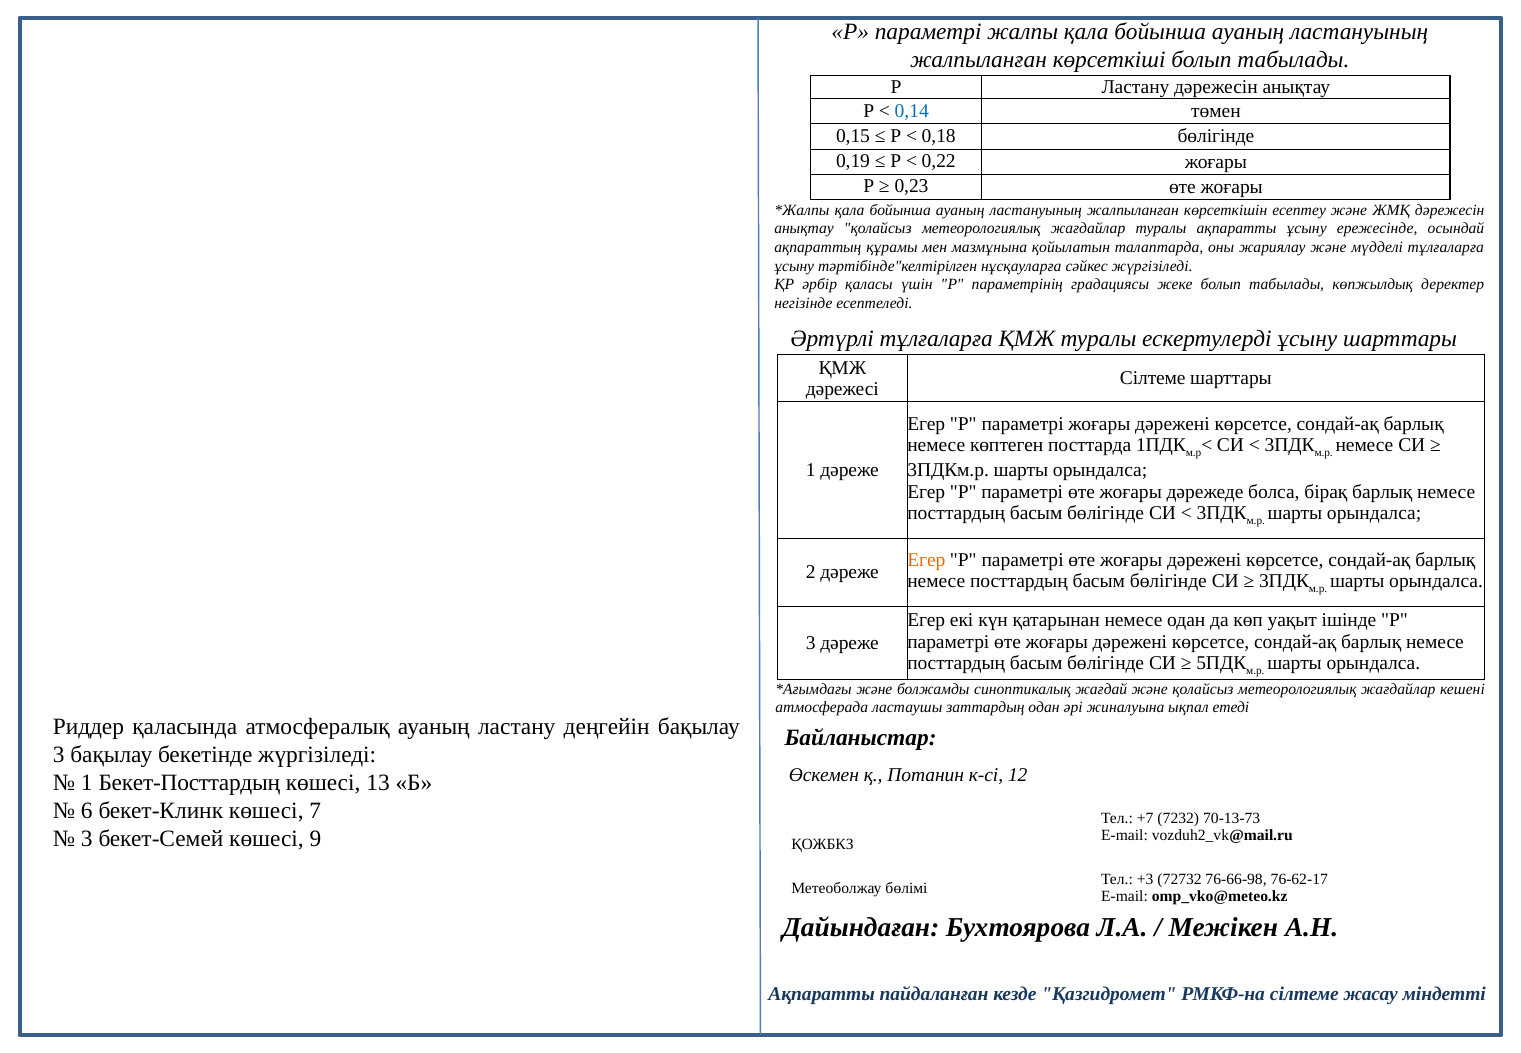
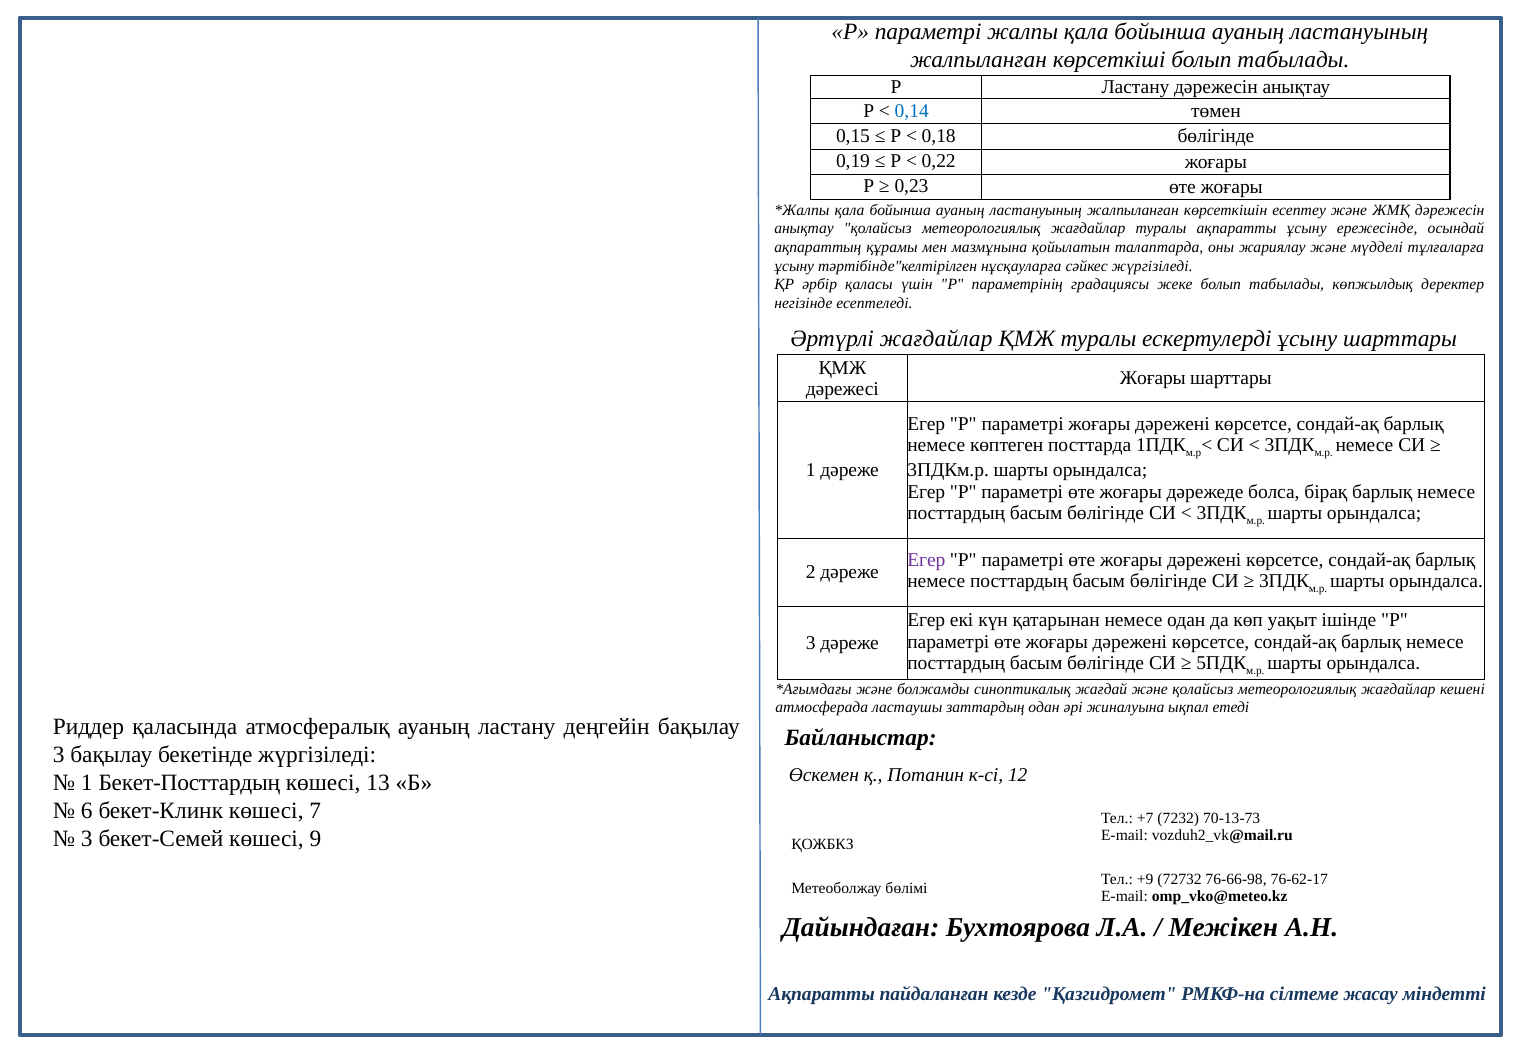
Әртүрлі тұлғаларға: тұлғаларға -> жағдайлар
Сілтеме at (1153, 378): Сілтеме -> Жоғары
Егер at (926, 560) colour: orange -> purple
+3: +3 -> +9
